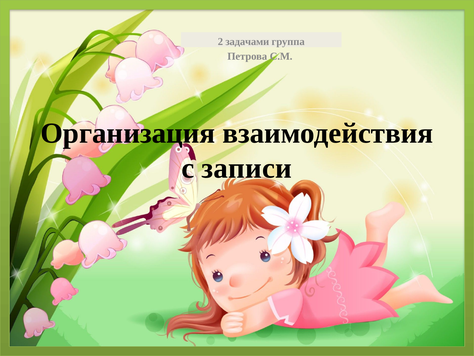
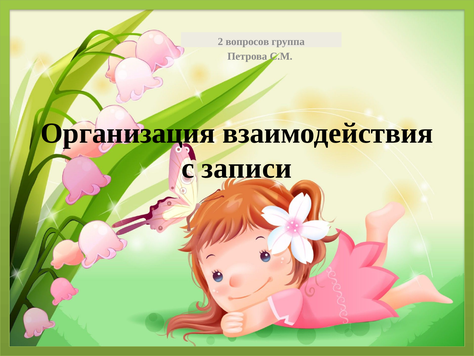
задачами: задачами -> вопросов
